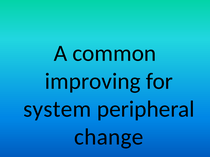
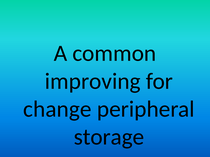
system: system -> change
change: change -> storage
